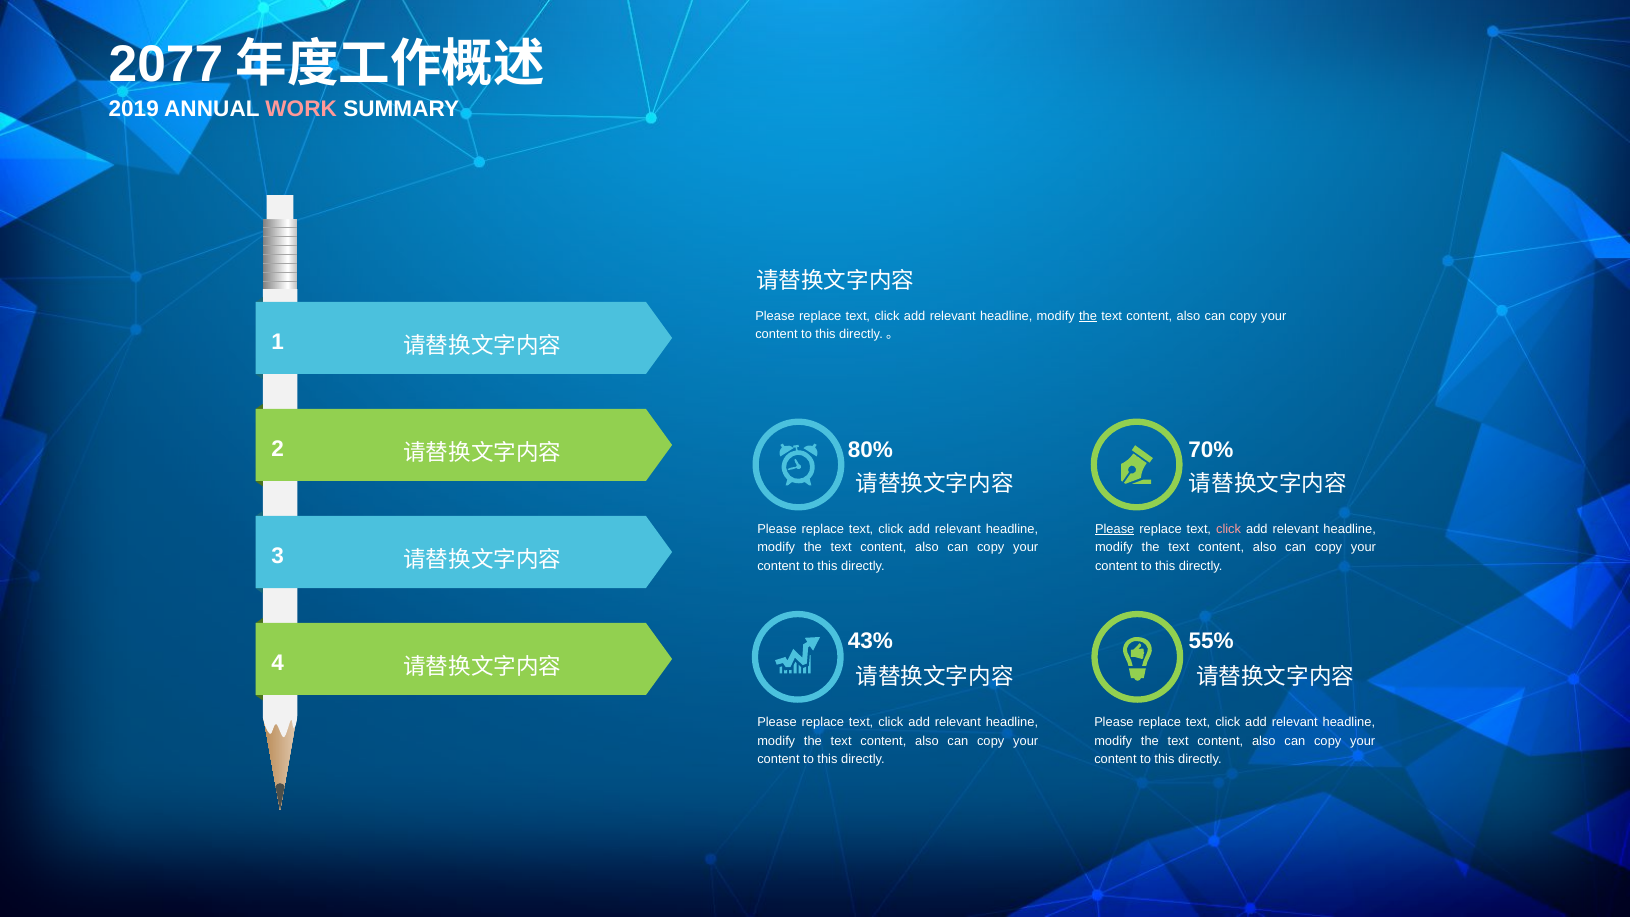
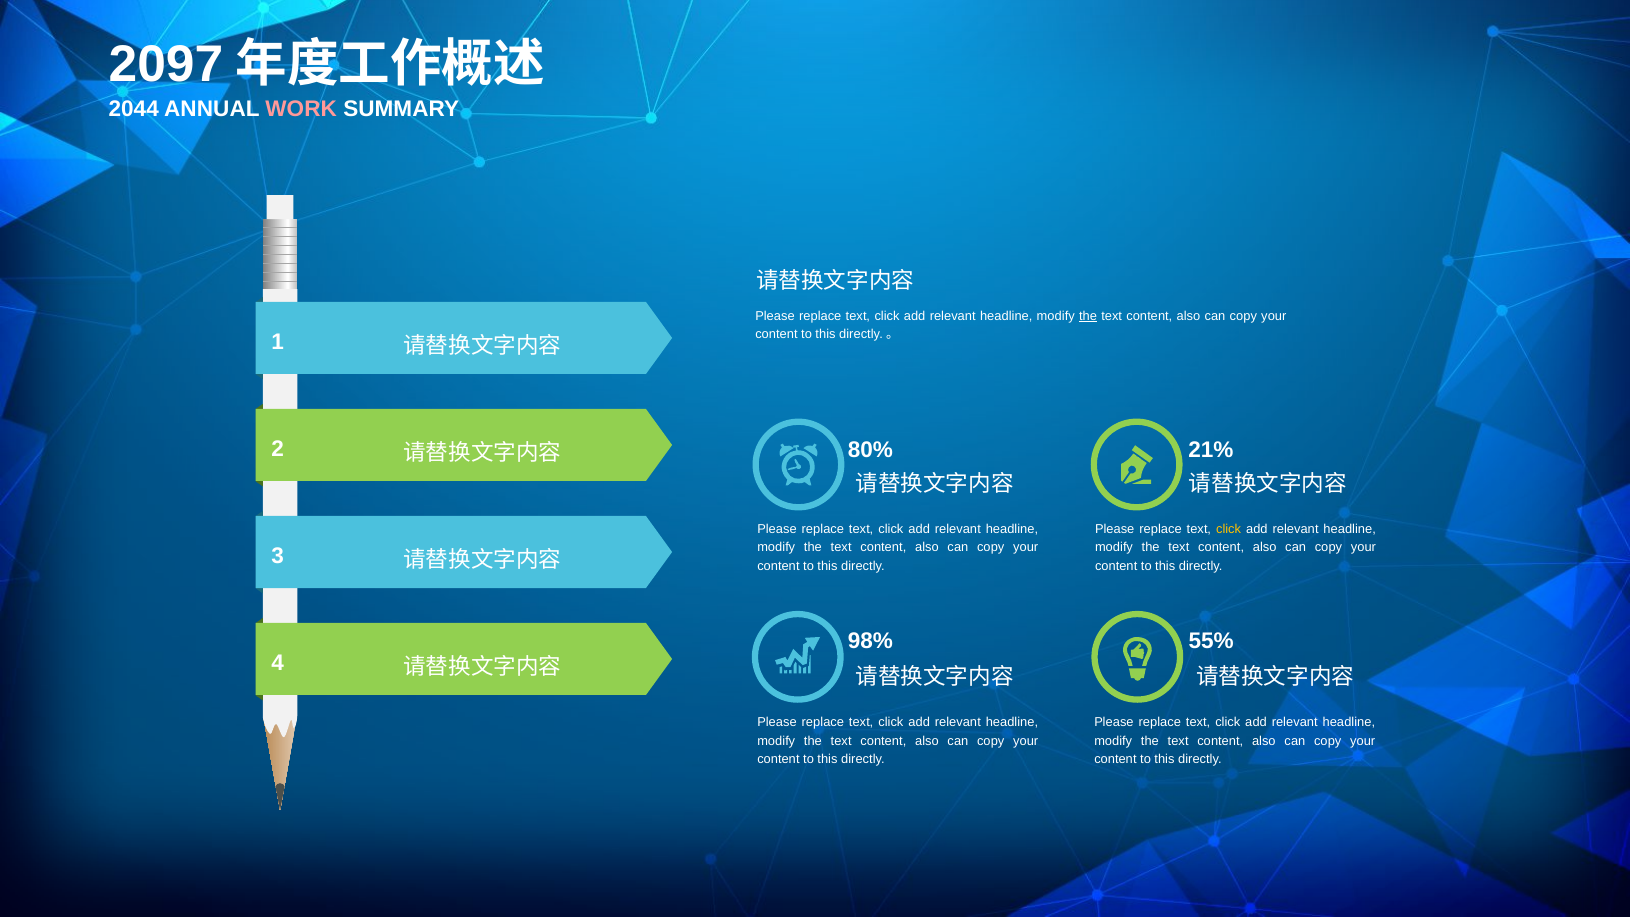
2077: 2077 -> 2097
2019: 2019 -> 2044
70%: 70% -> 21%
Please at (1115, 529) underline: present -> none
click at (1229, 529) colour: pink -> yellow
43%: 43% -> 98%
